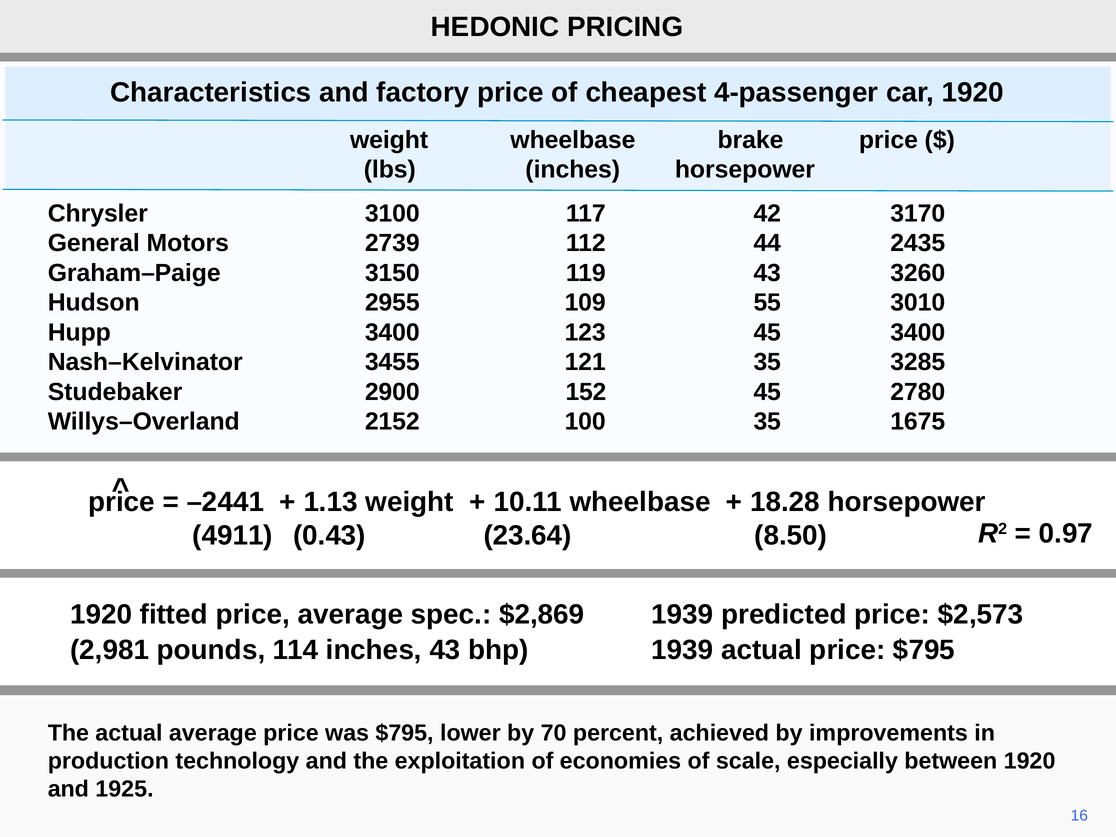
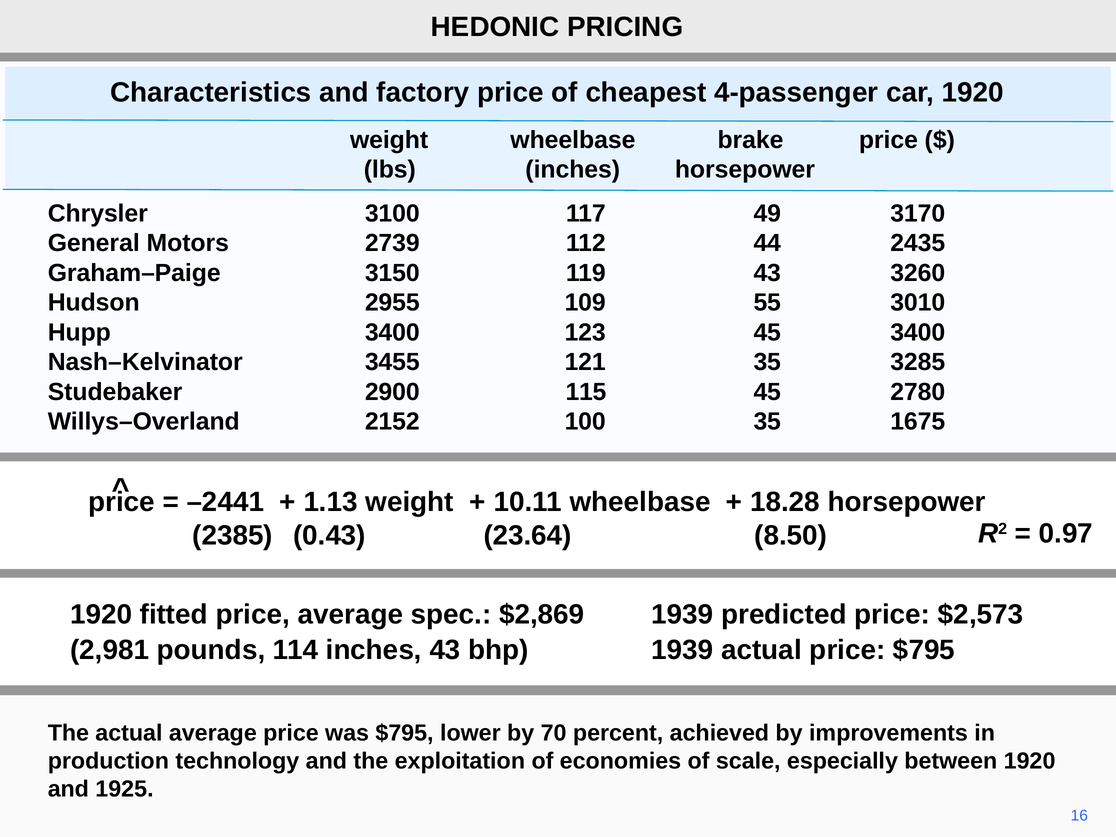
42: 42 -> 49
152: 152 -> 115
4911: 4911 -> 2385
